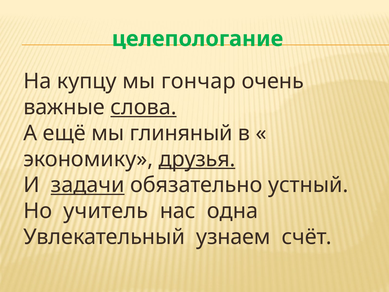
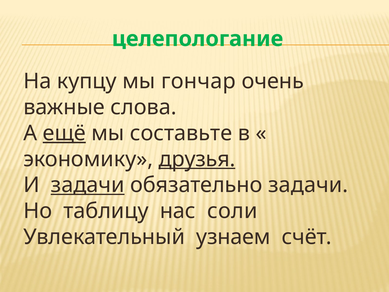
слова underline: present -> none
ещё underline: none -> present
глиняный: глиняный -> составьте
обязательно устный: устный -> задачи
учитель: учитель -> таблицу
одна: одна -> соли
